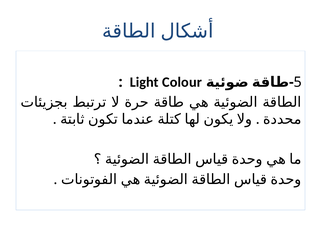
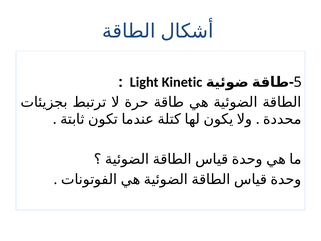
Colour: Colour -> Kinetic
